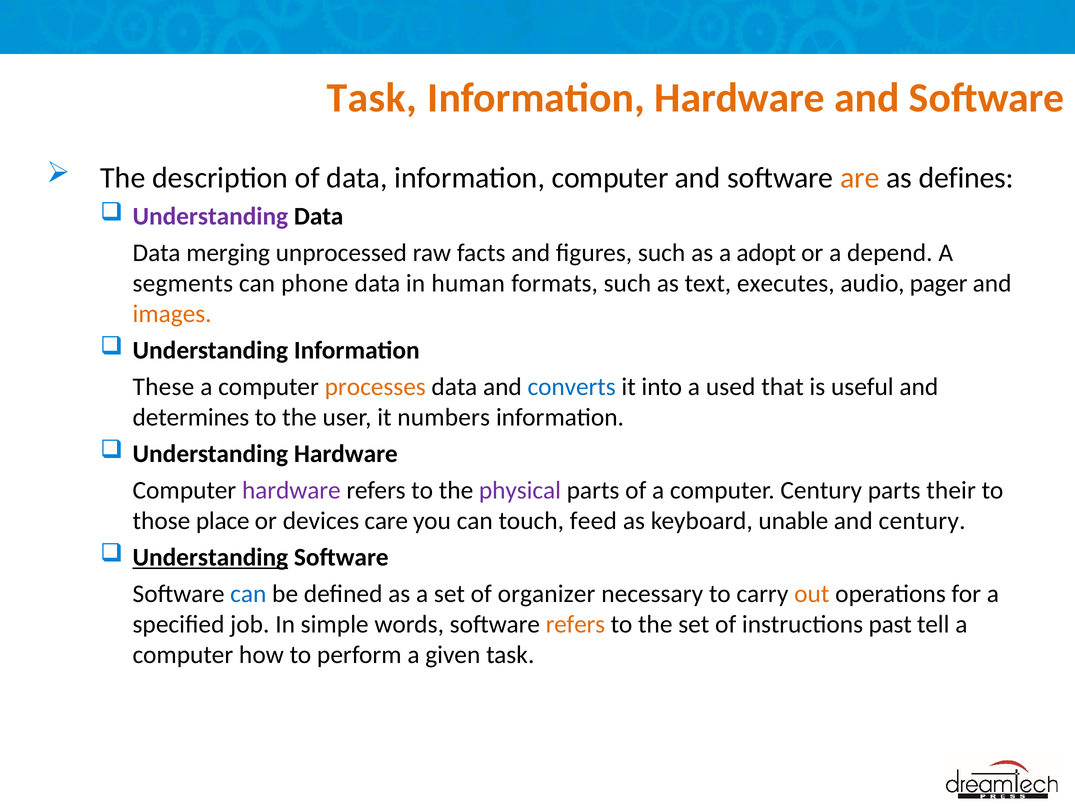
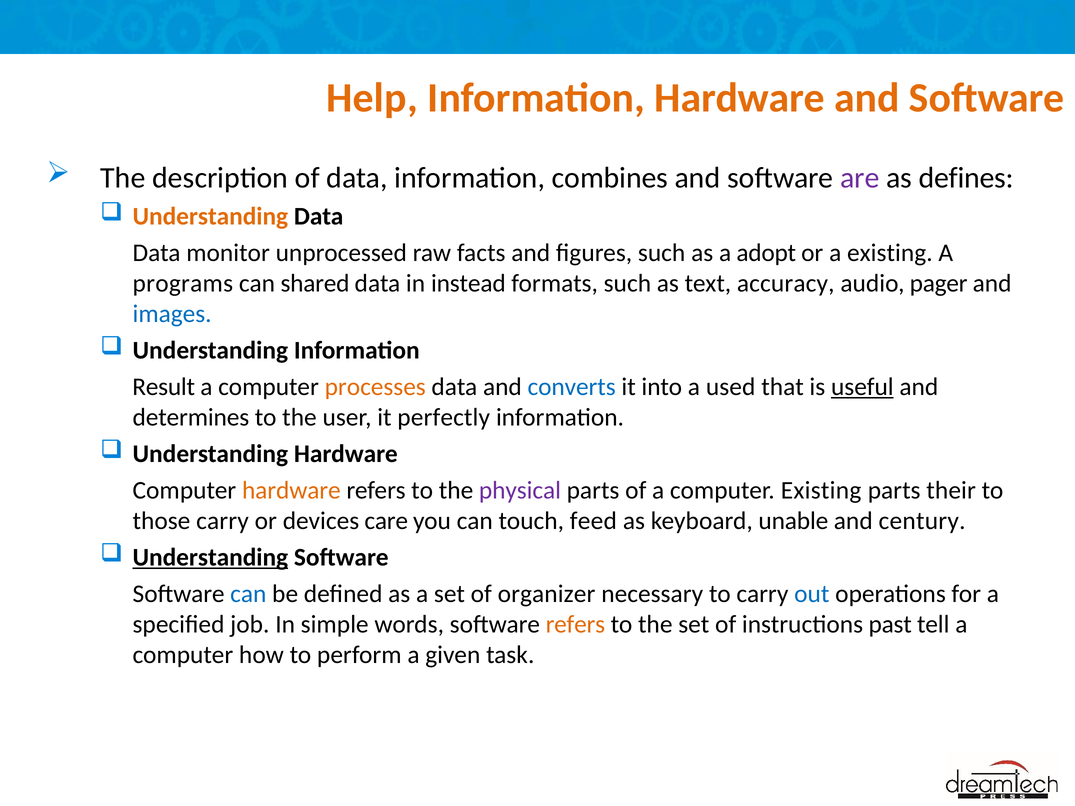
Task at (372, 98): Task -> Help
information computer: computer -> combines
are colour: orange -> purple
Understanding at (210, 217) colour: purple -> orange
merging: merging -> monitor
a depend: depend -> existing
segments: segments -> programs
phone: phone -> shared
human: human -> instead
executes: executes -> accuracy
images colour: orange -> blue
These: These -> Result
useful underline: none -> present
numbers: numbers -> perfectly
hardware at (291, 491) colour: purple -> orange
computer Century: Century -> Existing
those place: place -> carry
out colour: orange -> blue
